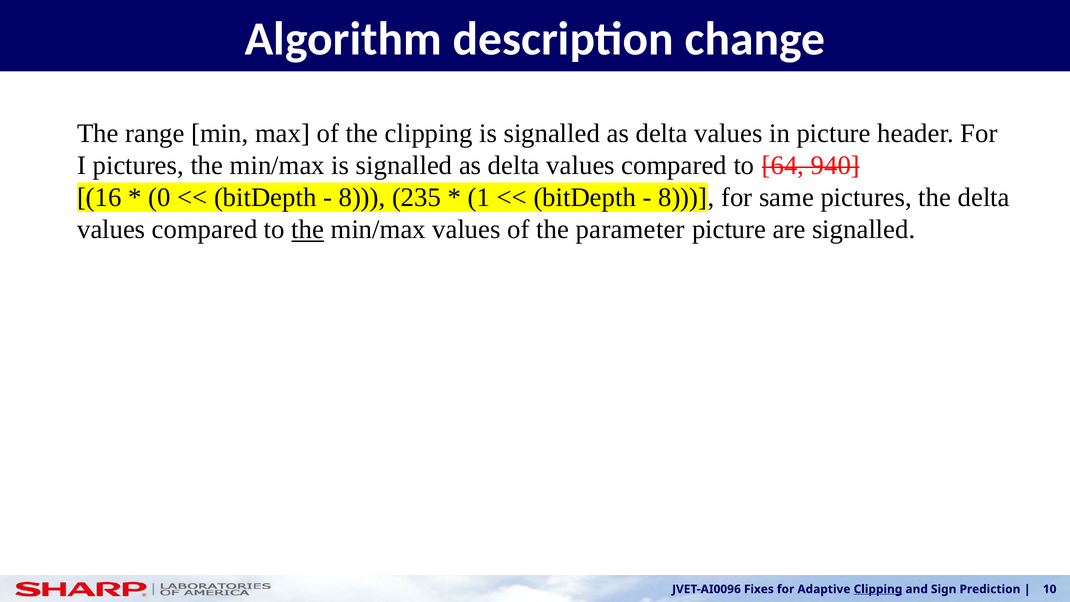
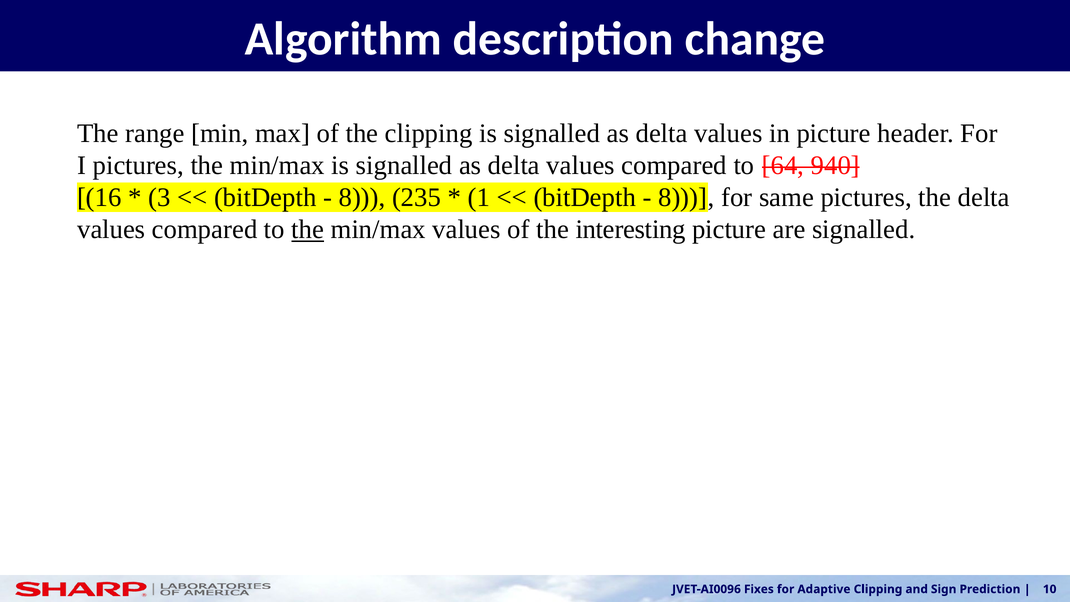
0: 0 -> 3
parameter: parameter -> interesting
Clipping at (878, 589) underline: present -> none
